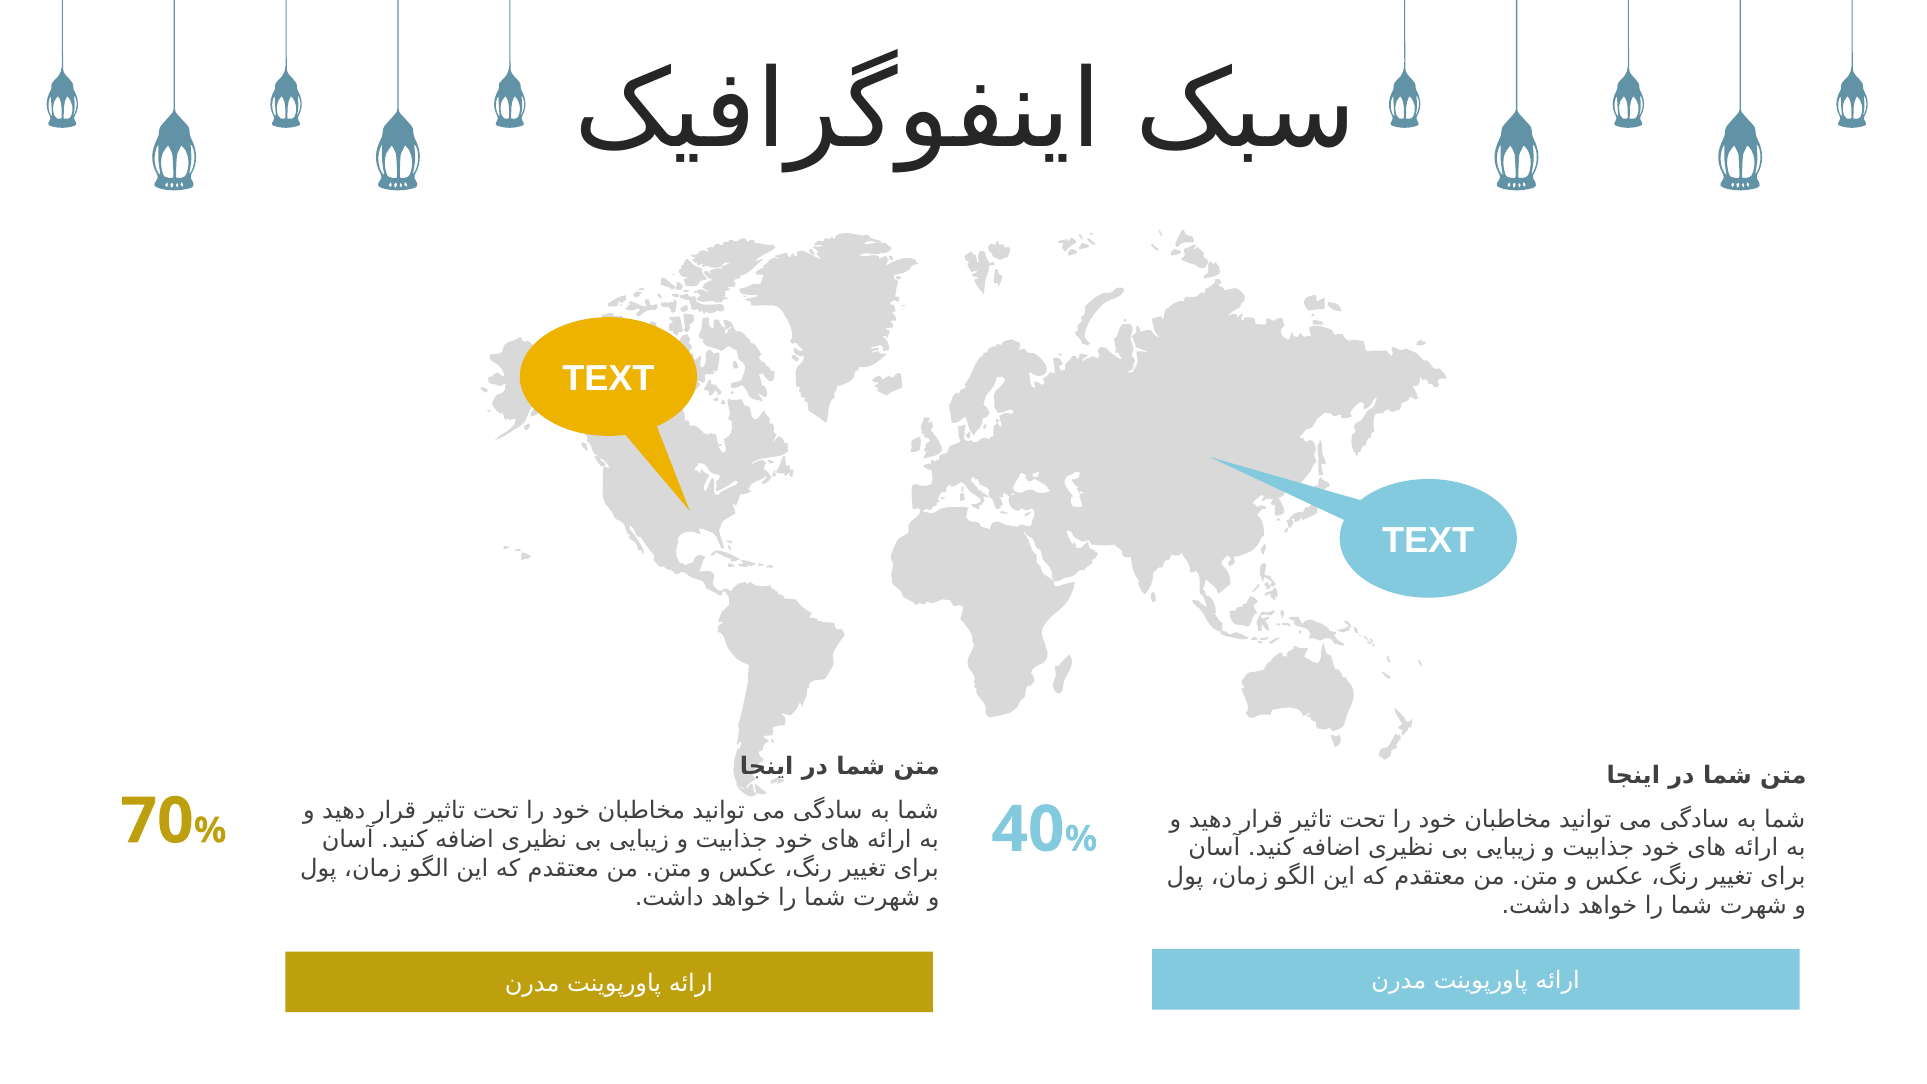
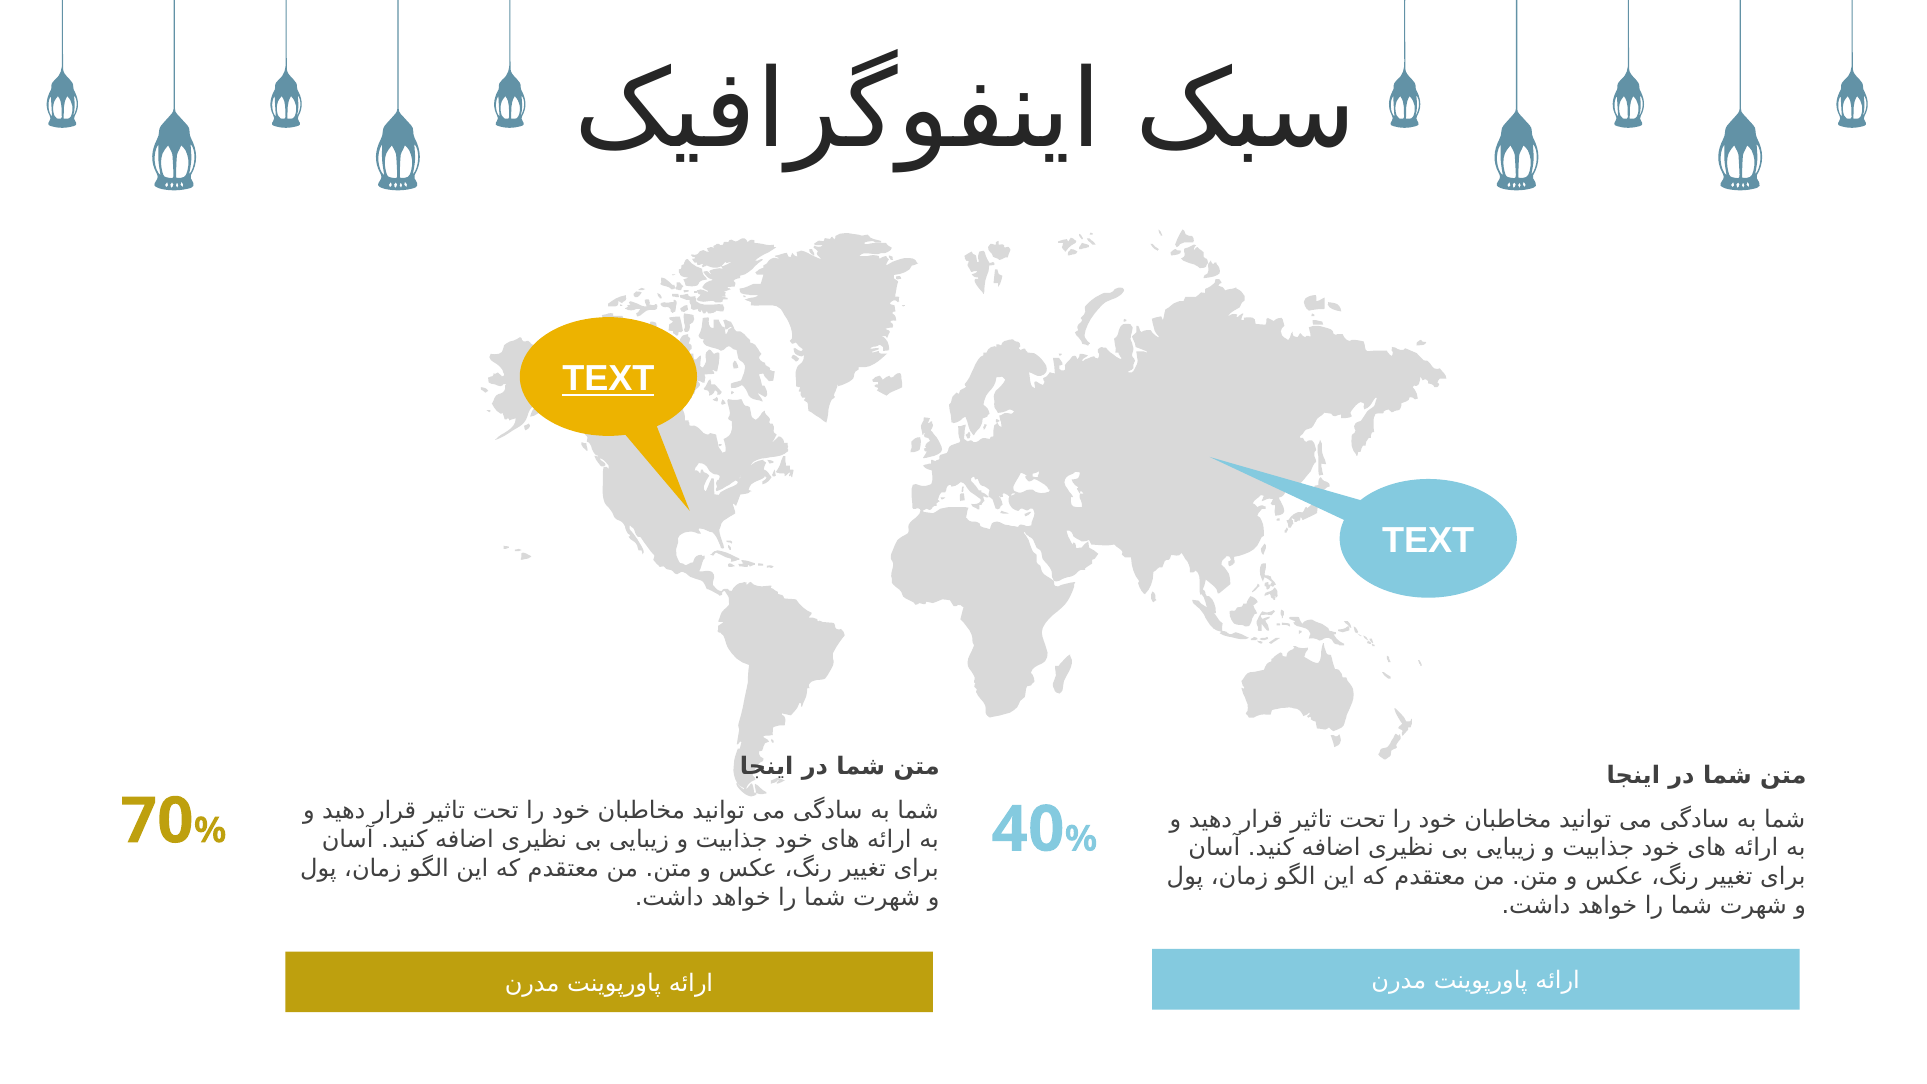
TEXT at (608, 379) underline: none -> present
